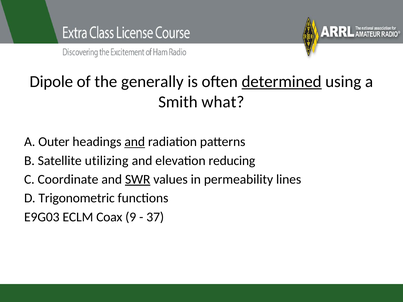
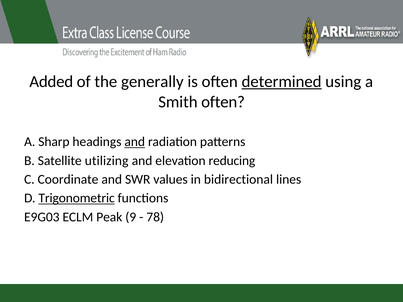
Dipole: Dipole -> Added
Smith what: what -> often
Outer: Outer -> Sharp
SWR underline: present -> none
permeability: permeability -> bidirectional
Trigonometric underline: none -> present
Coax: Coax -> Peak
37: 37 -> 78
